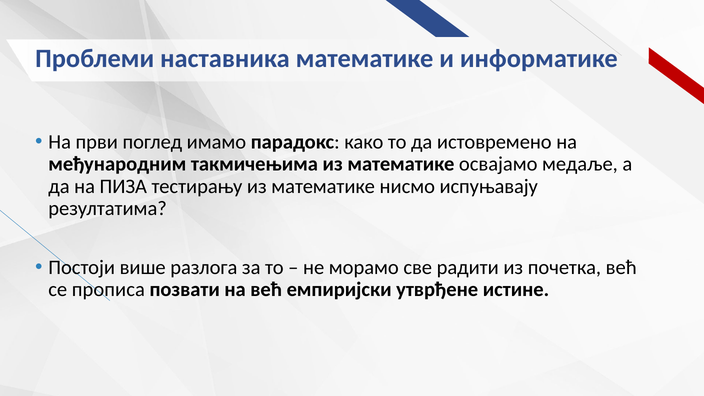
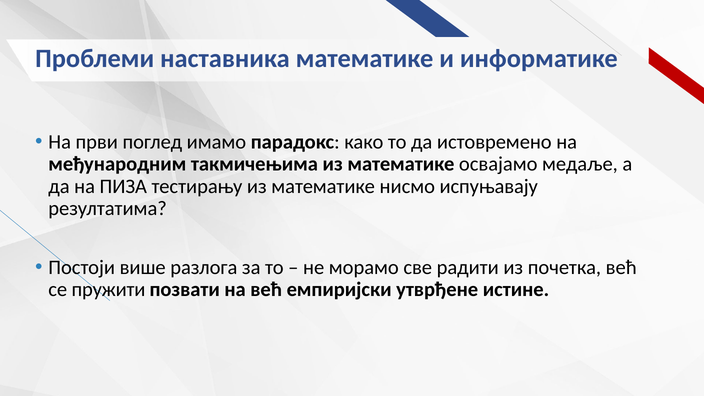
прописа: прописа -> пружити
